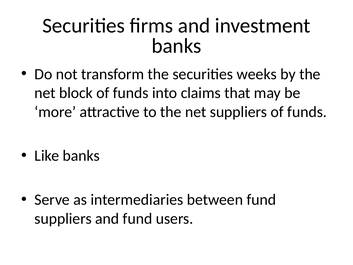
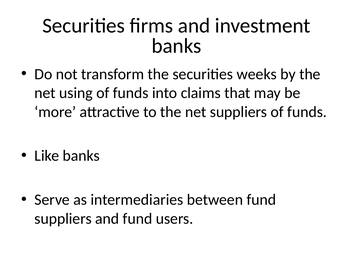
block: block -> using
